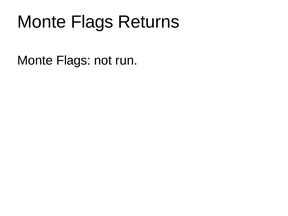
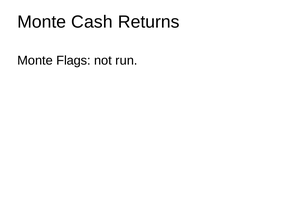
Flags at (92, 22): Flags -> Cash
